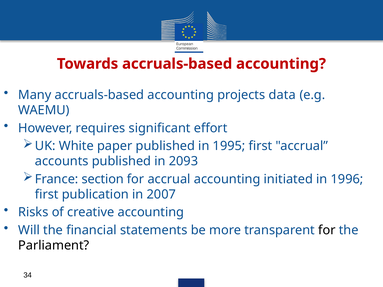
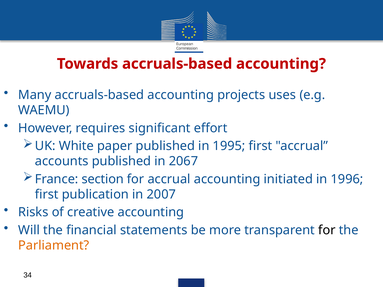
data: data -> uses
2093: 2093 -> 2067
Parliament colour: black -> orange
